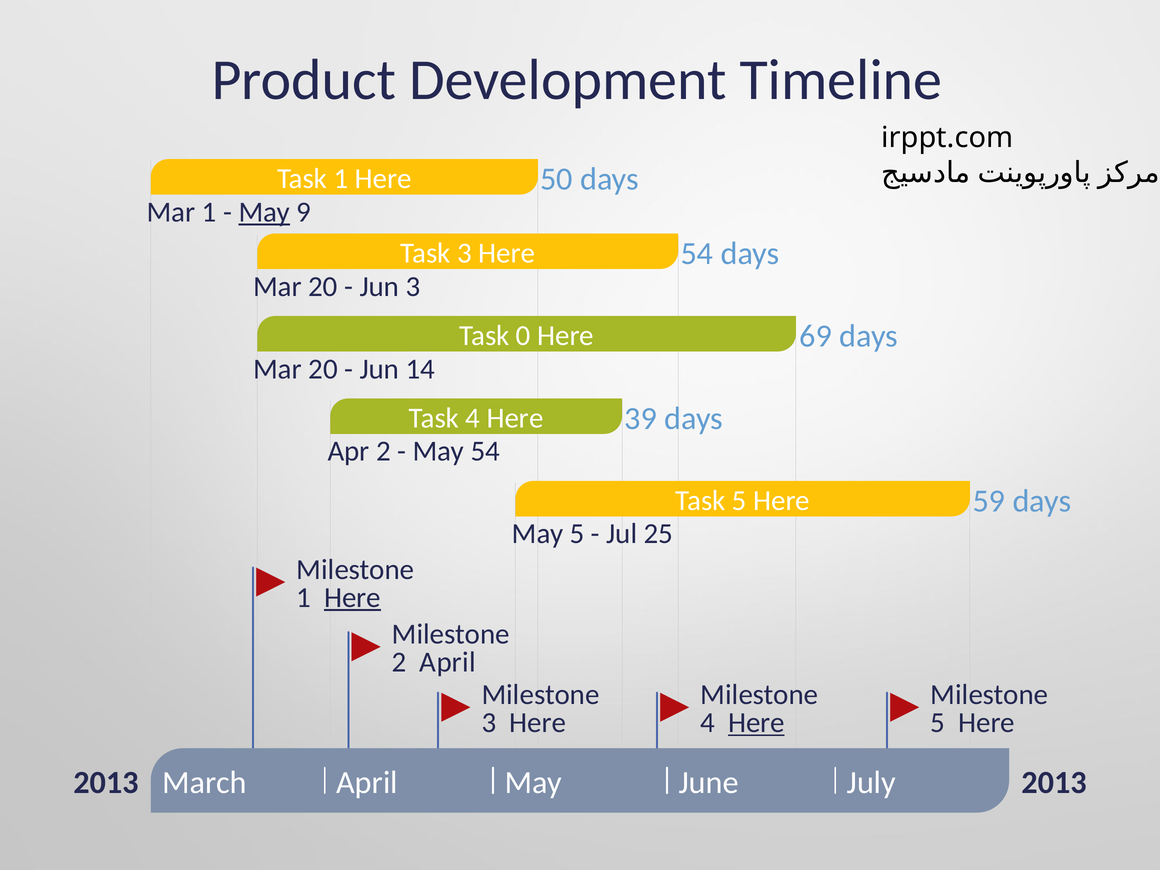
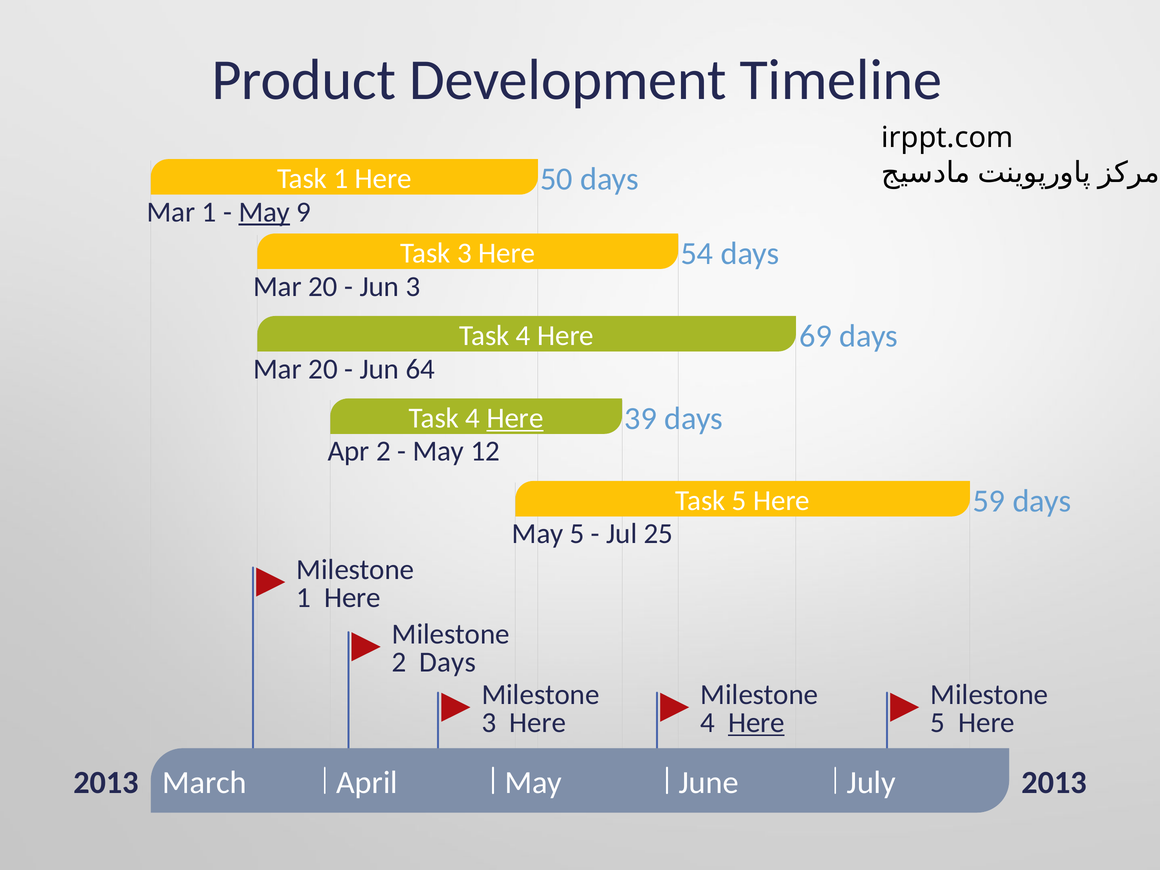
0 at (523, 336): 0 -> 4
14: 14 -> 64
Here at (515, 418) underline: none -> present
May 54: 54 -> 12
Here at (352, 598) underline: present -> none
2 April: April -> Days
